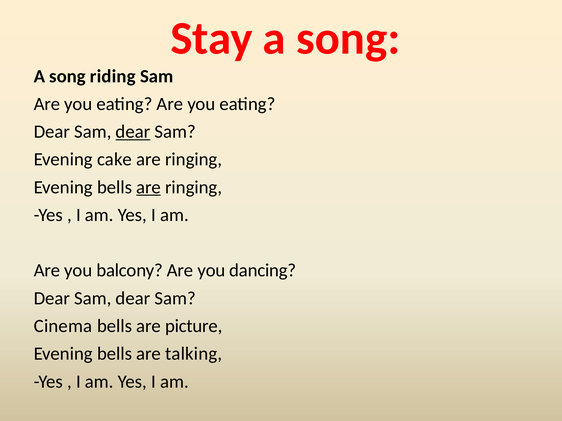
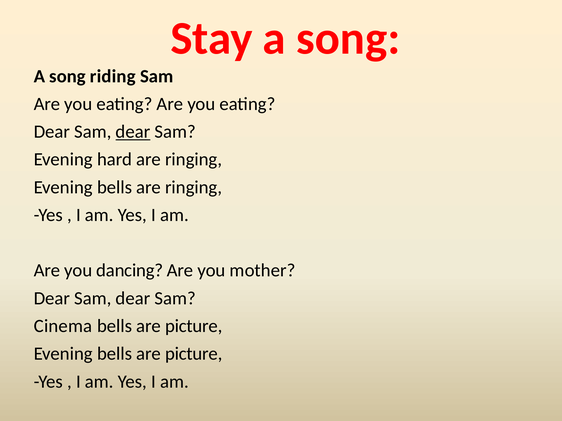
cake: cake -> hard
are at (149, 187) underline: present -> none
balcony: balcony -> dancing
dancing: dancing -> mother
Evening bells are talking: talking -> picture
